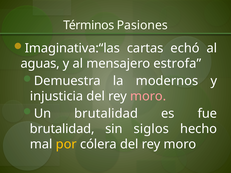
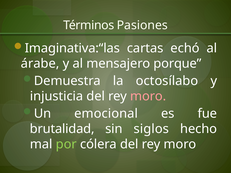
aguas: aguas -> árabe
estrofa: estrofa -> porque
modernos: modernos -> octosílabo
Un brutalidad: brutalidad -> emocional
por colour: yellow -> light green
